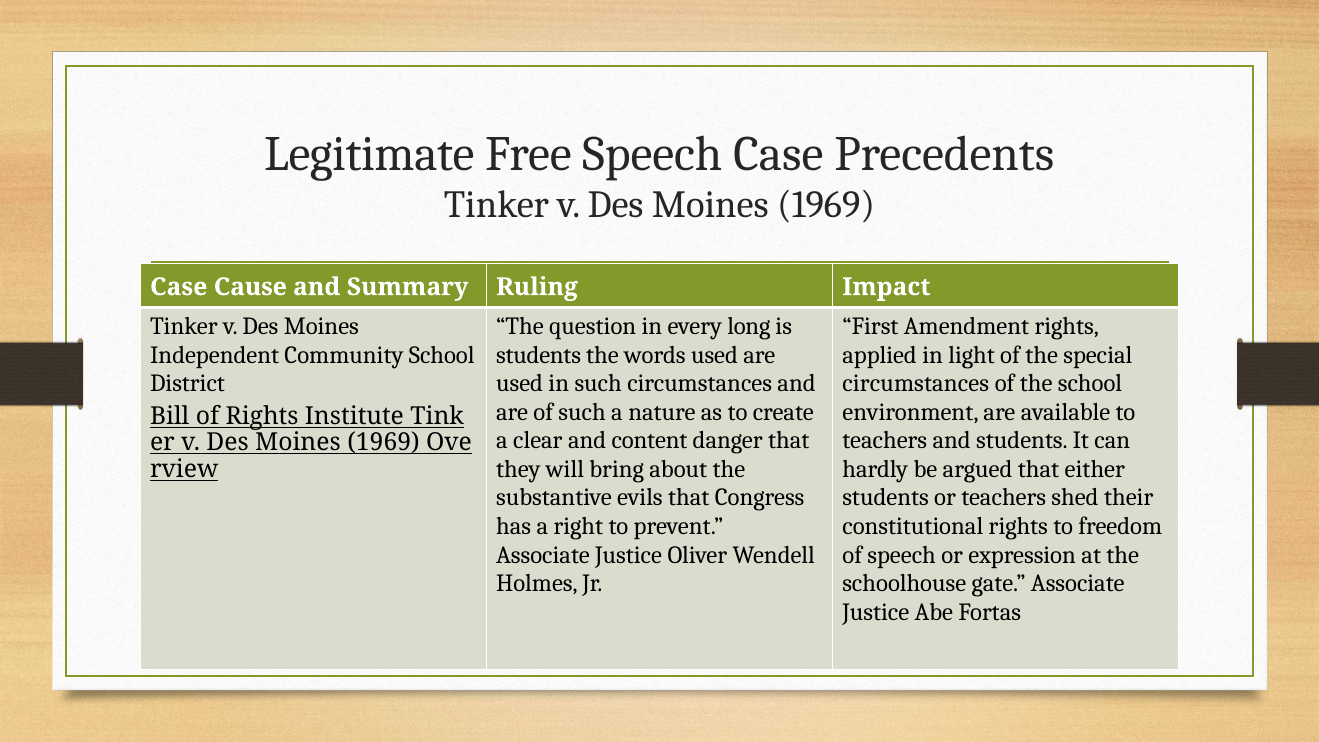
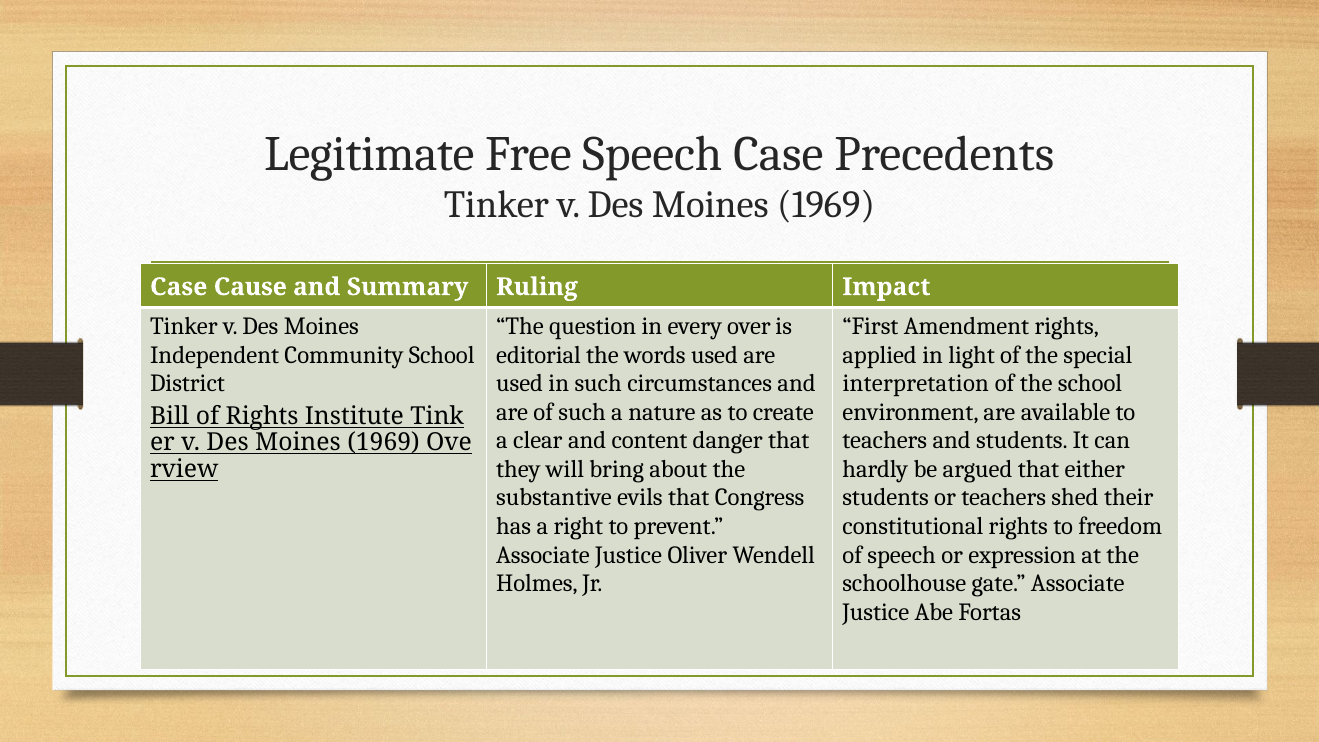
long: long -> over
students at (539, 355): students -> editorial
circumstances at (916, 384): circumstances -> interpretation
